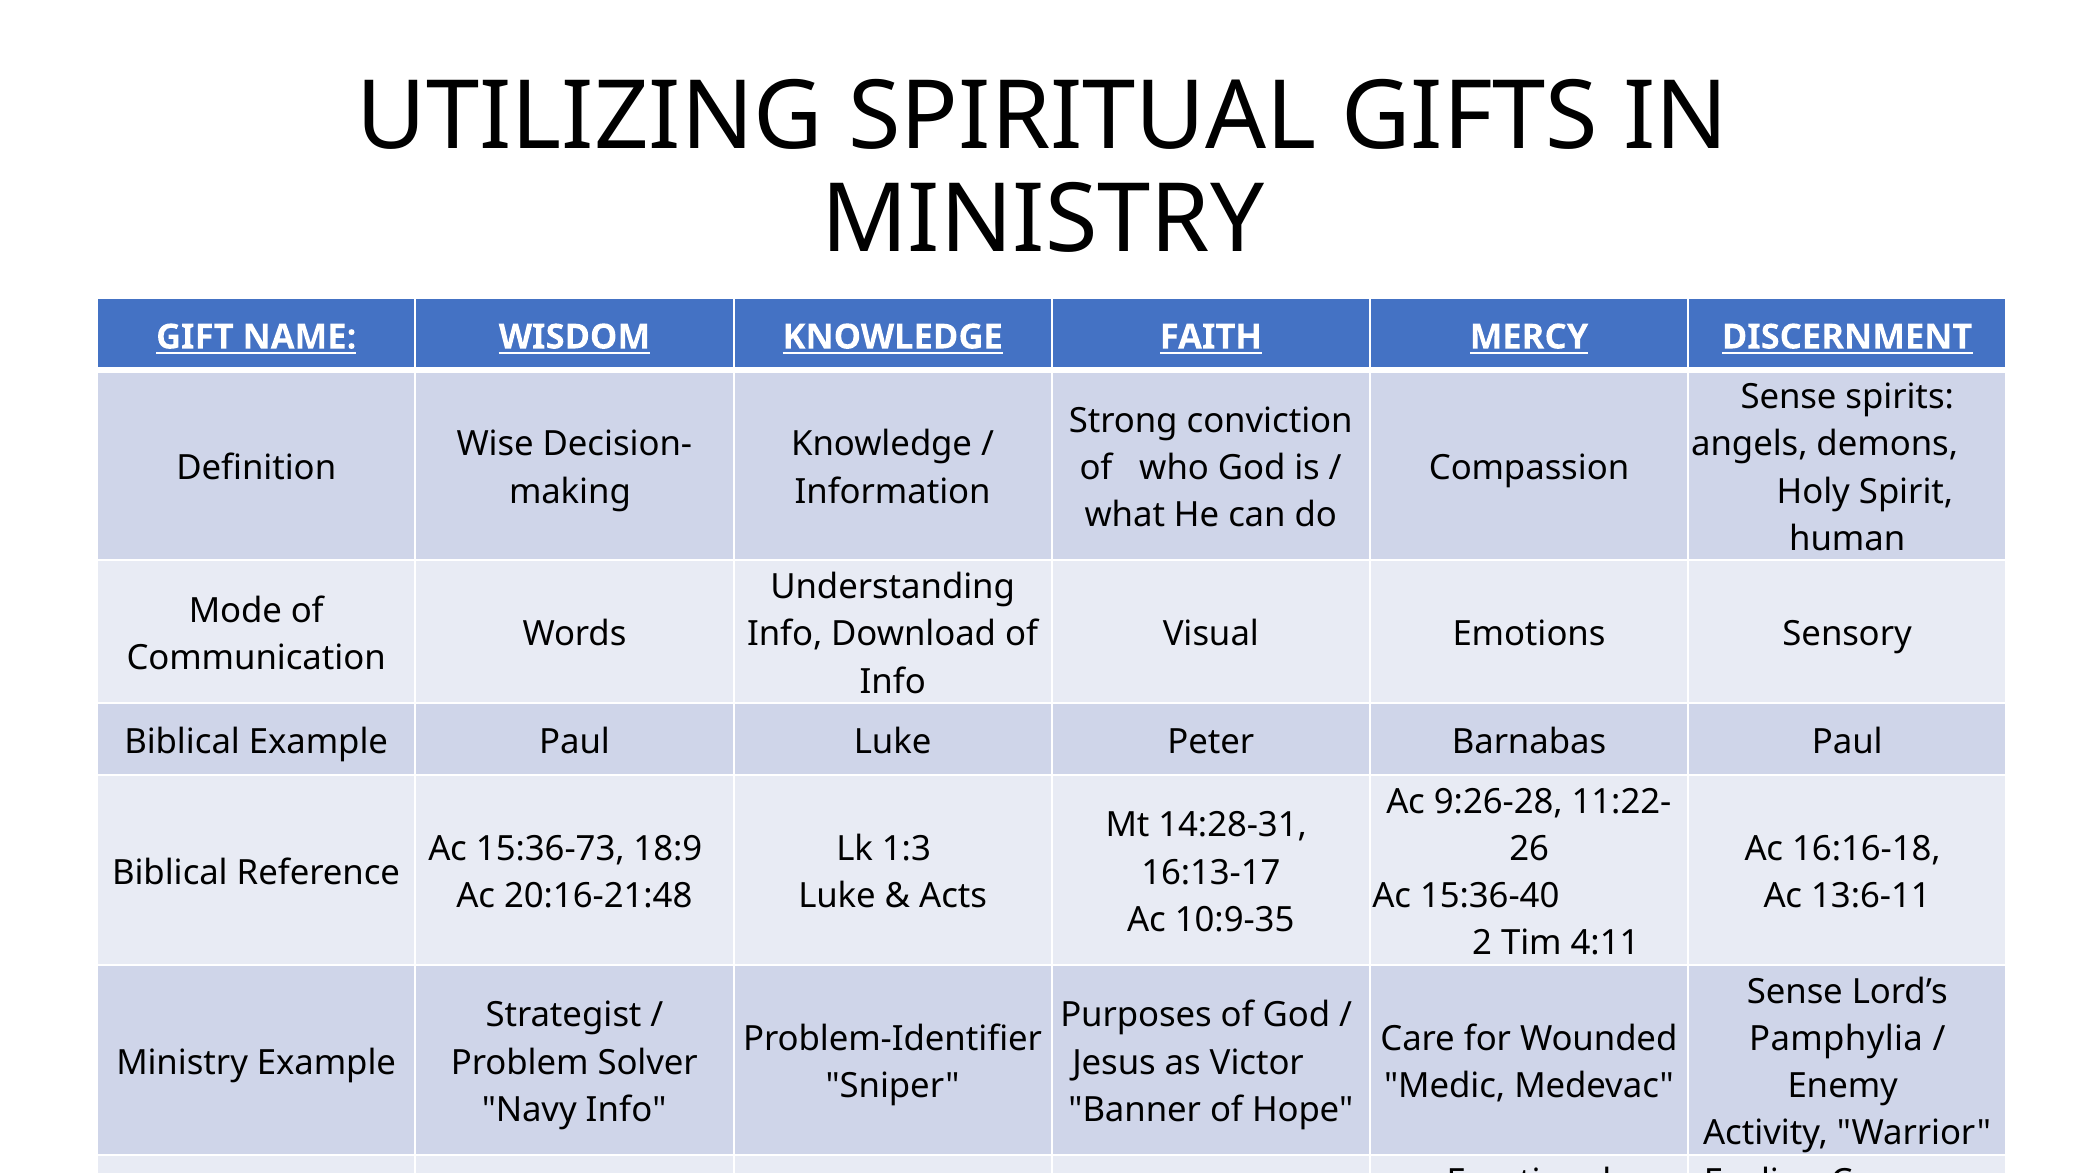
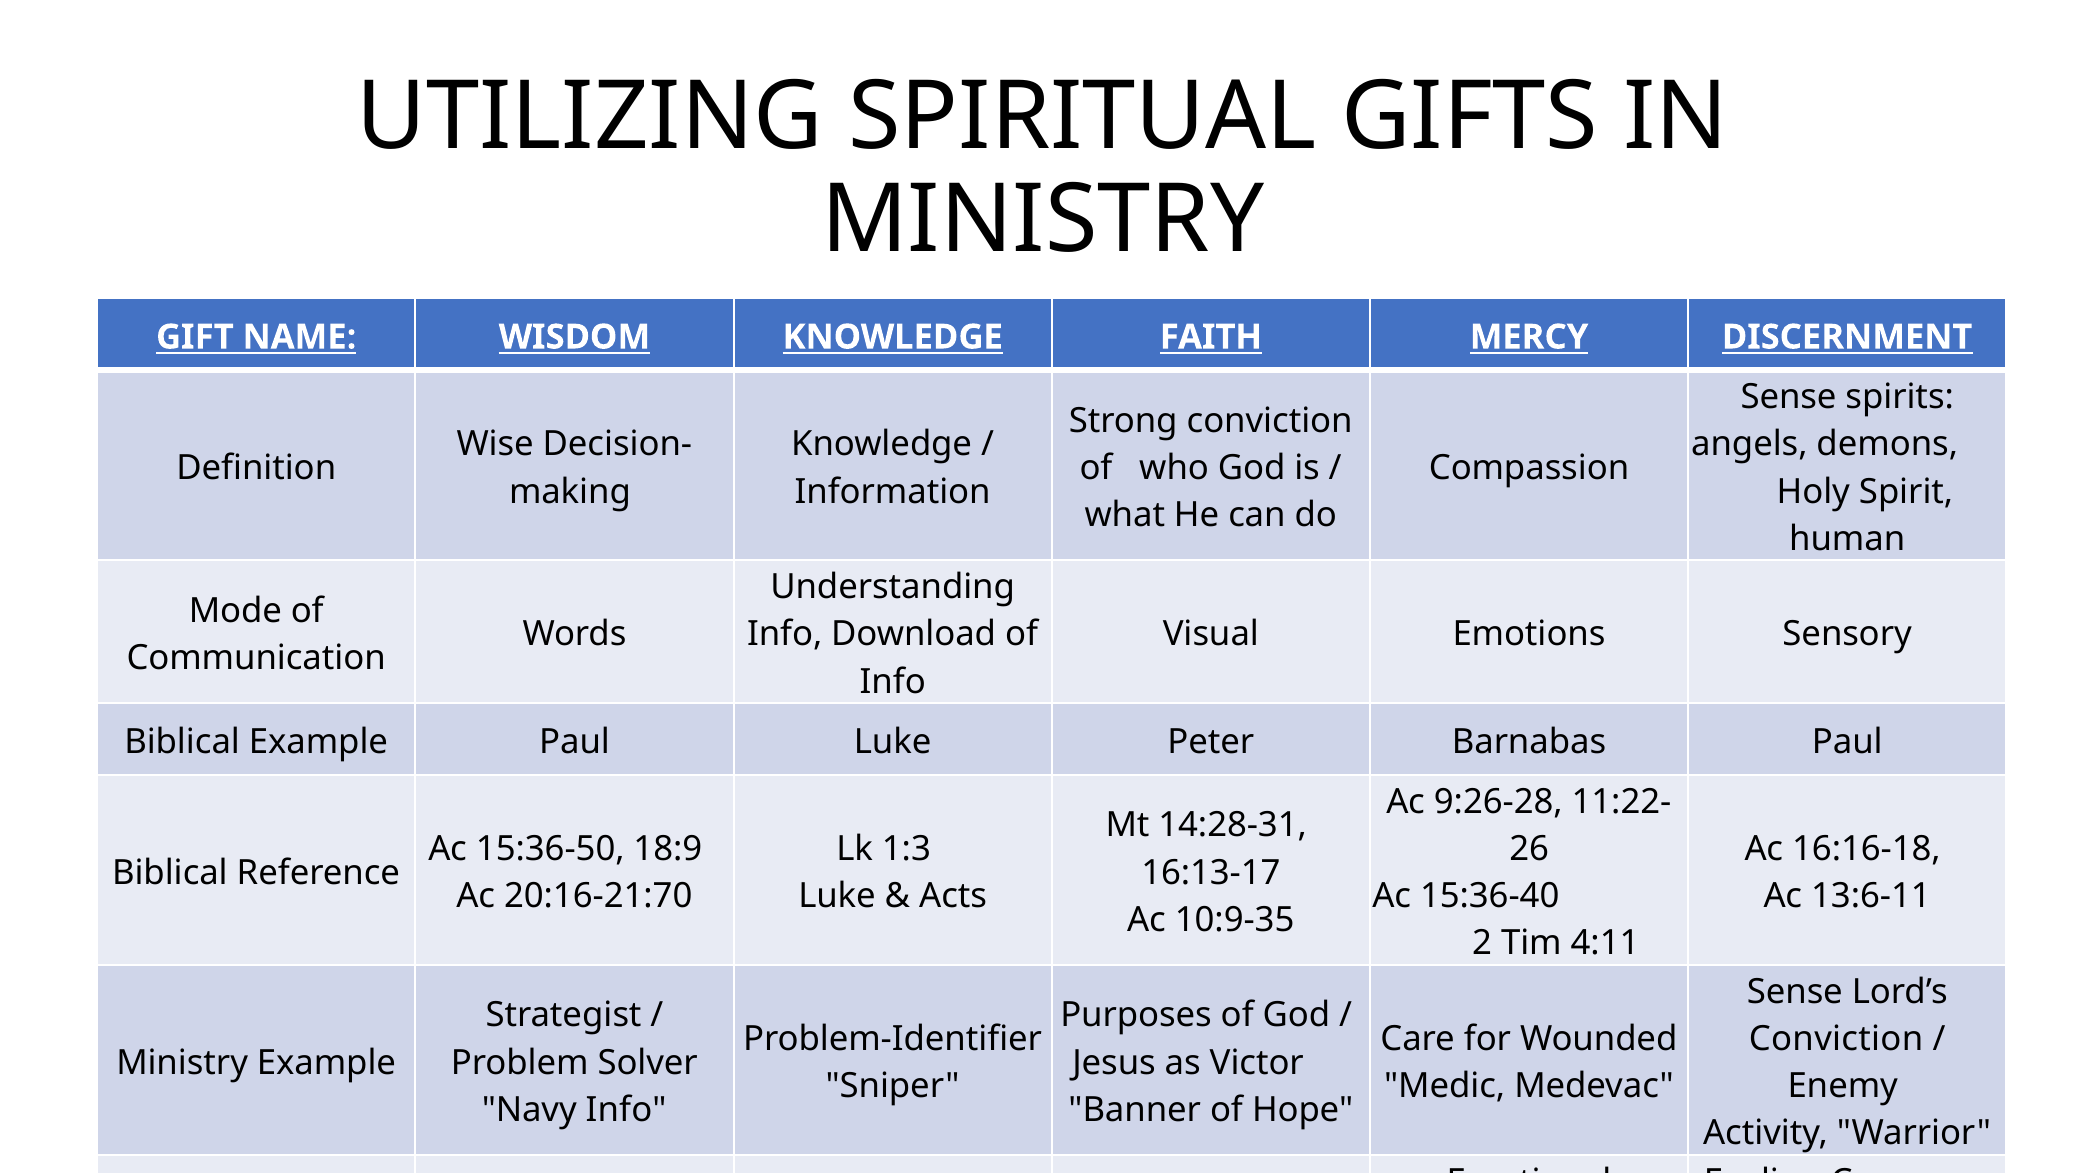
15:36-73: 15:36-73 -> 15:36-50
20:16-21:48: 20:16-21:48 -> 20:16-21:70
Pamphylia at (1836, 1039): Pamphylia -> Conviction
